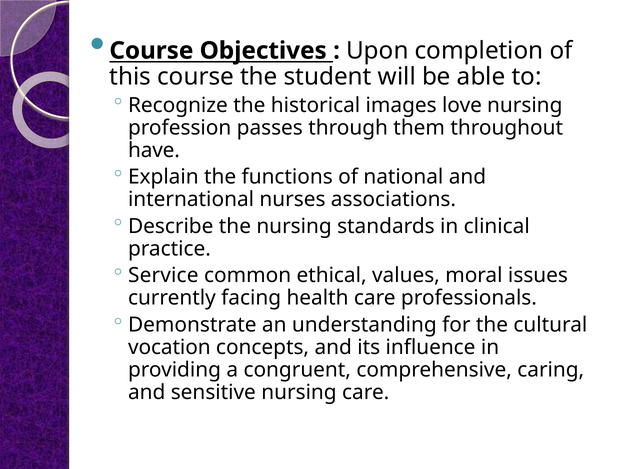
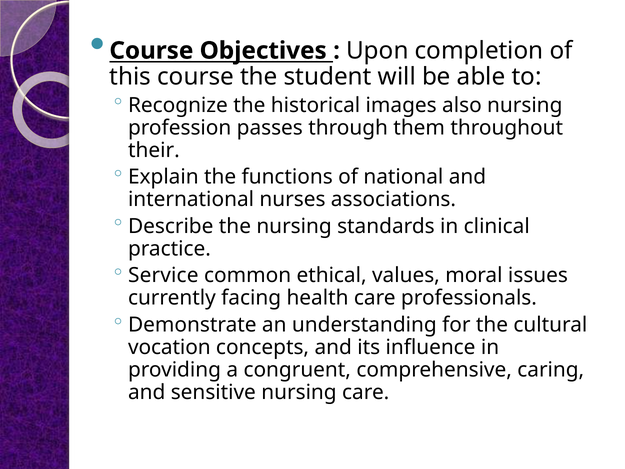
love: love -> also
have: have -> their
